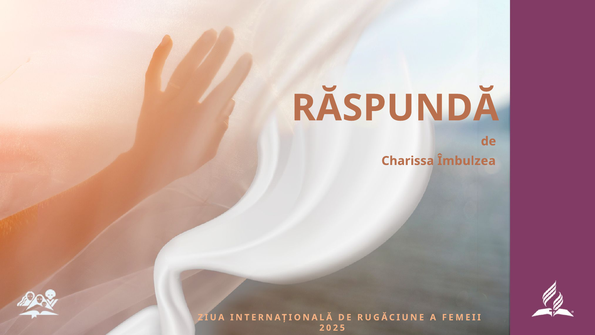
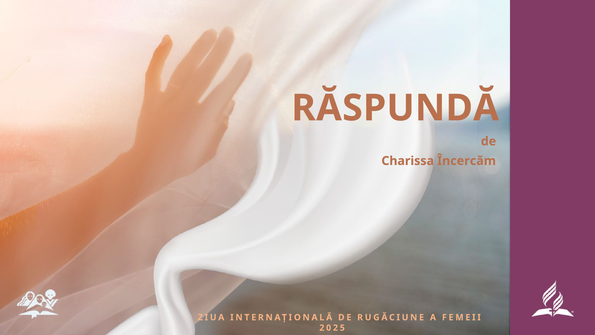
Îmbulzea: Îmbulzea -> Încercăm
